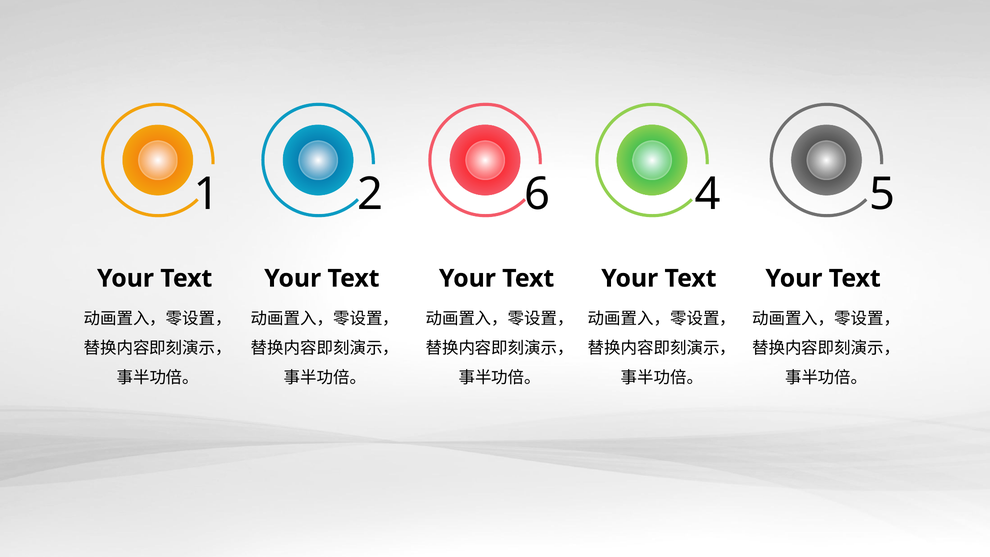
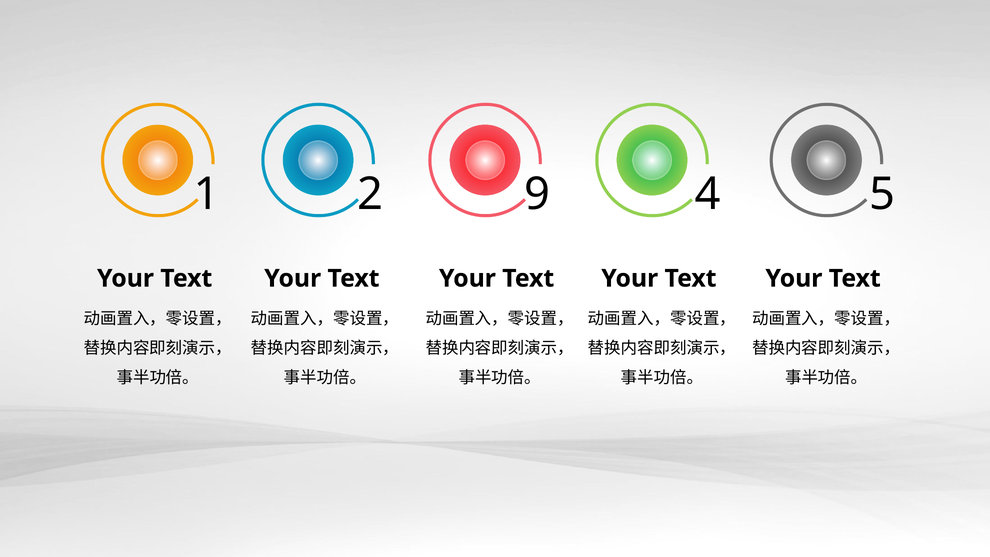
6: 6 -> 9
